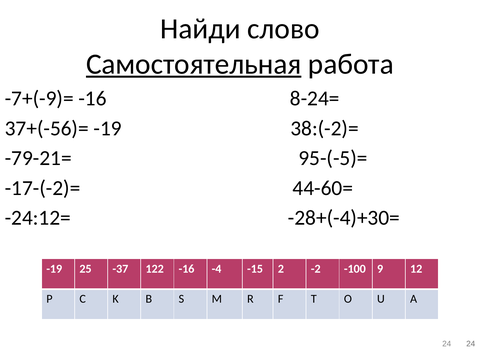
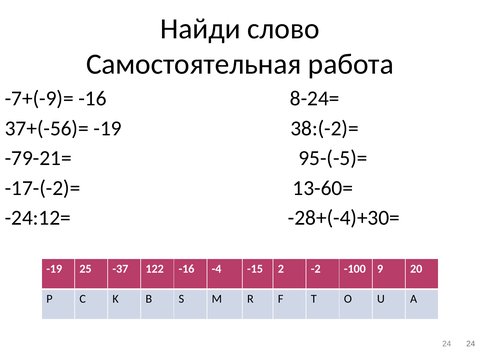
Самостоятельная underline: present -> none
44-60=: 44-60= -> 13-60=
12: 12 -> 20
